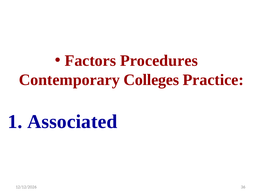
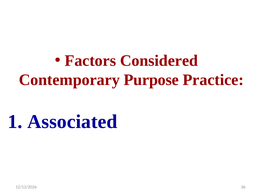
Procedures: Procedures -> Considered
Colleges: Colleges -> Purpose
